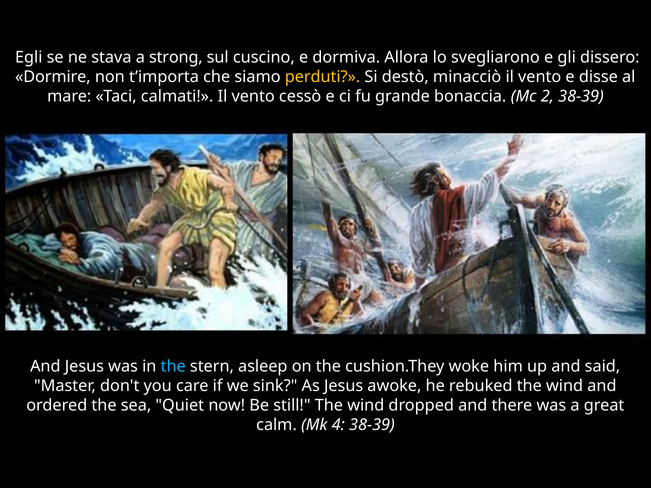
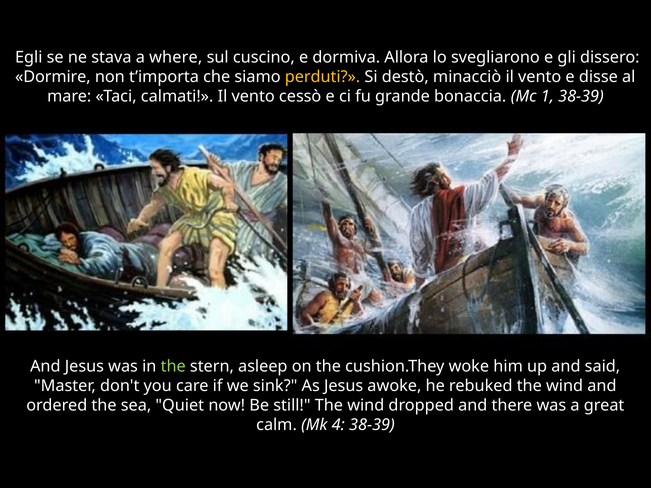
strong: strong -> where
2: 2 -> 1
the at (173, 367) colour: light blue -> light green
